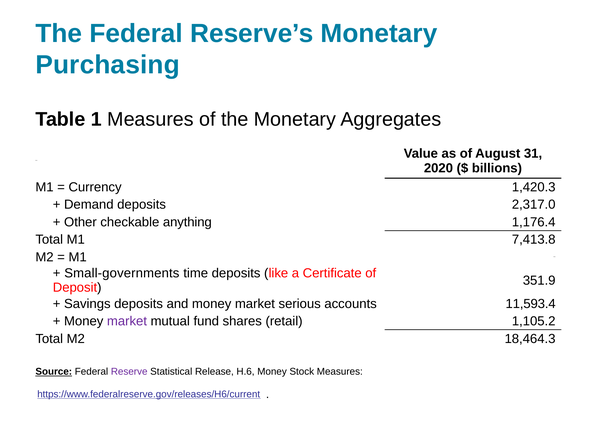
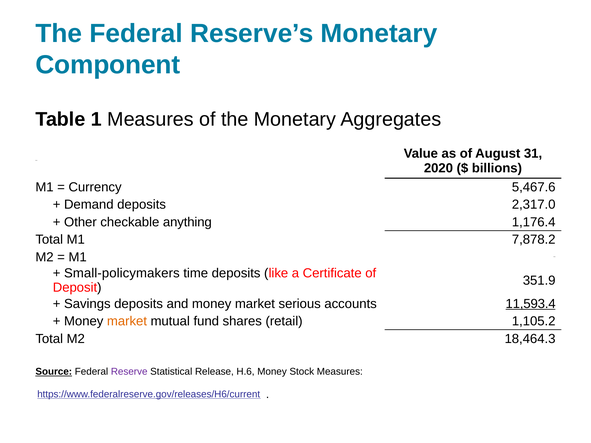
Purchasing: Purchasing -> Component
1,420.3: 1,420.3 -> 5,467.6
7,413.8: 7,413.8 -> 7,878.2
Small-governments: Small-governments -> Small-policymakers
11,593.4 underline: none -> present
market at (127, 321) colour: purple -> orange
